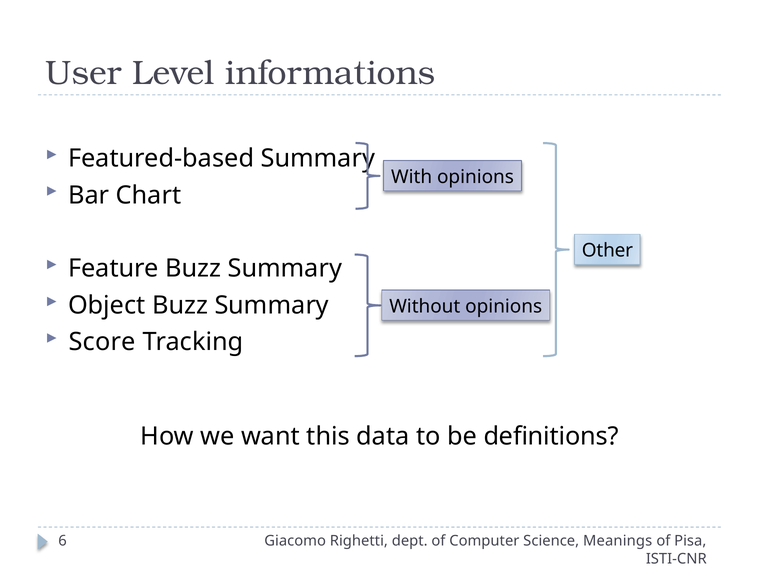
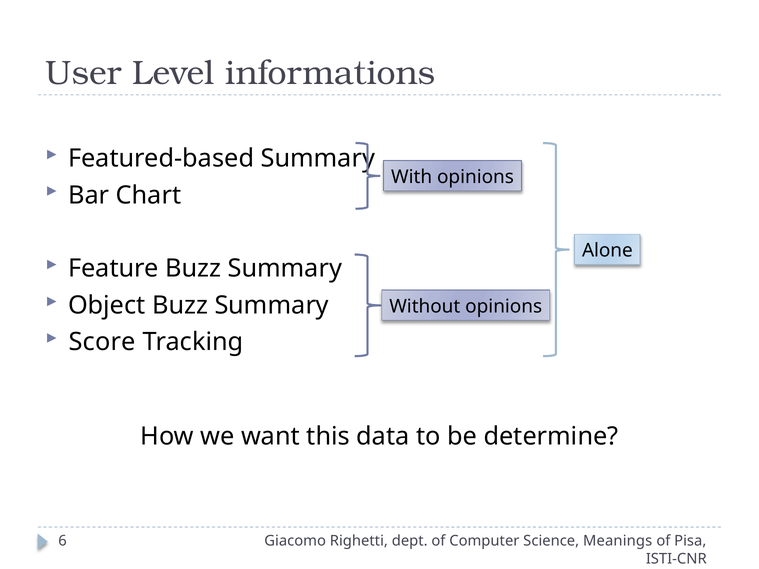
Other: Other -> Alone
definitions: definitions -> determine
